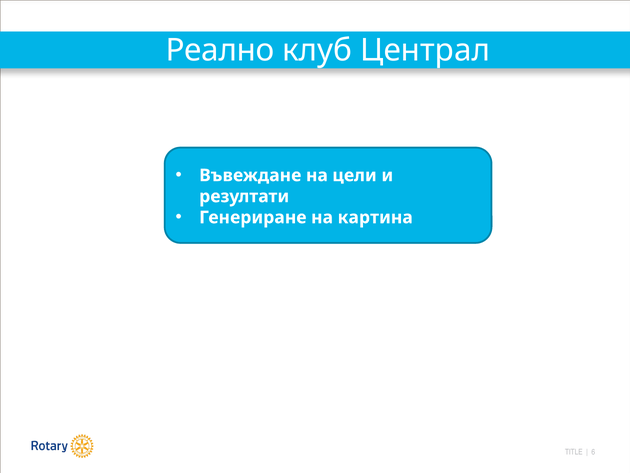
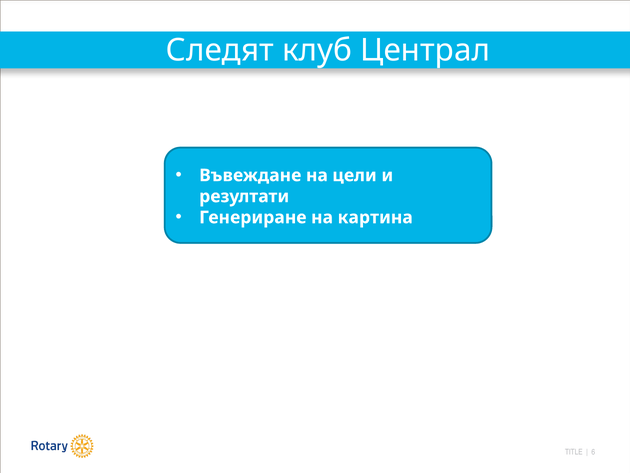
Реално: Реално -> Следят
